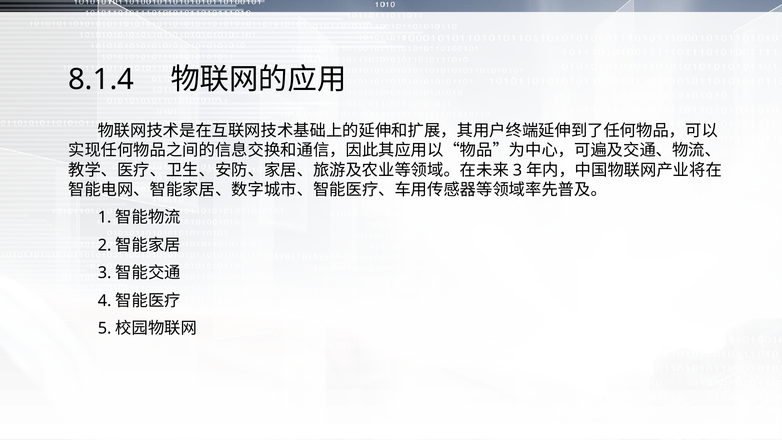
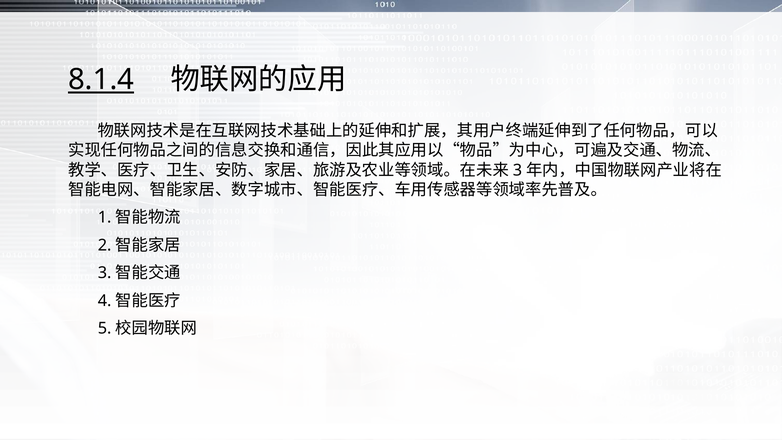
8.1.4 underline: none -> present
